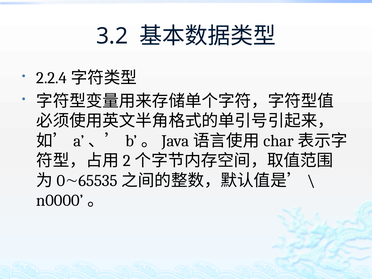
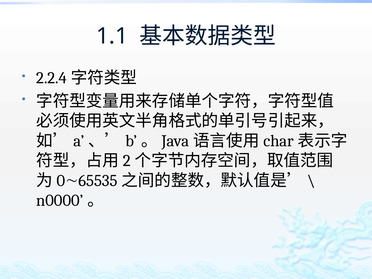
3.2: 3.2 -> 1.1
